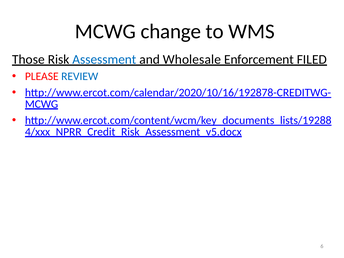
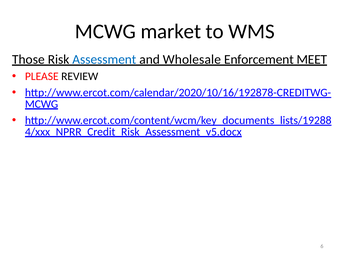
change: change -> market
FILED: FILED -> MEET
REVIEW colour: blue -> black
